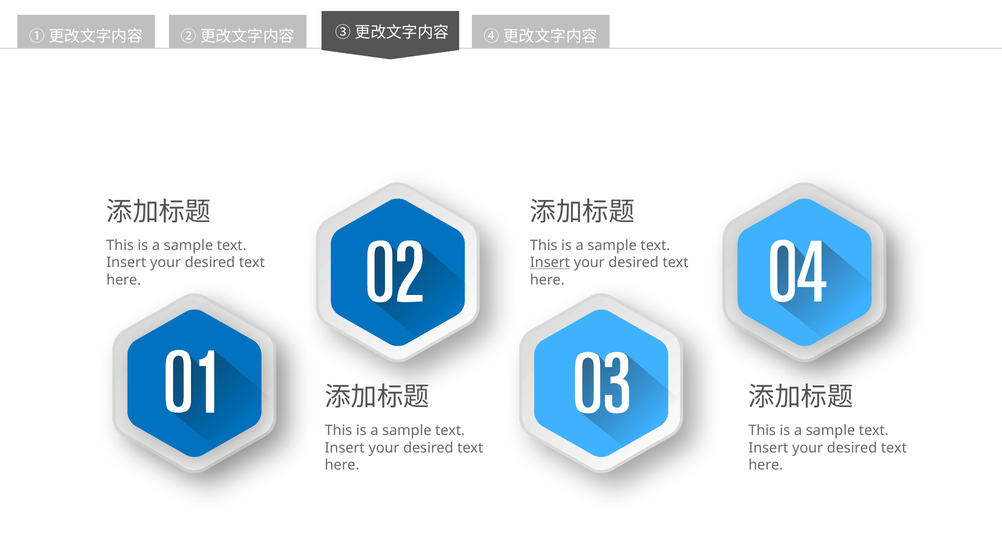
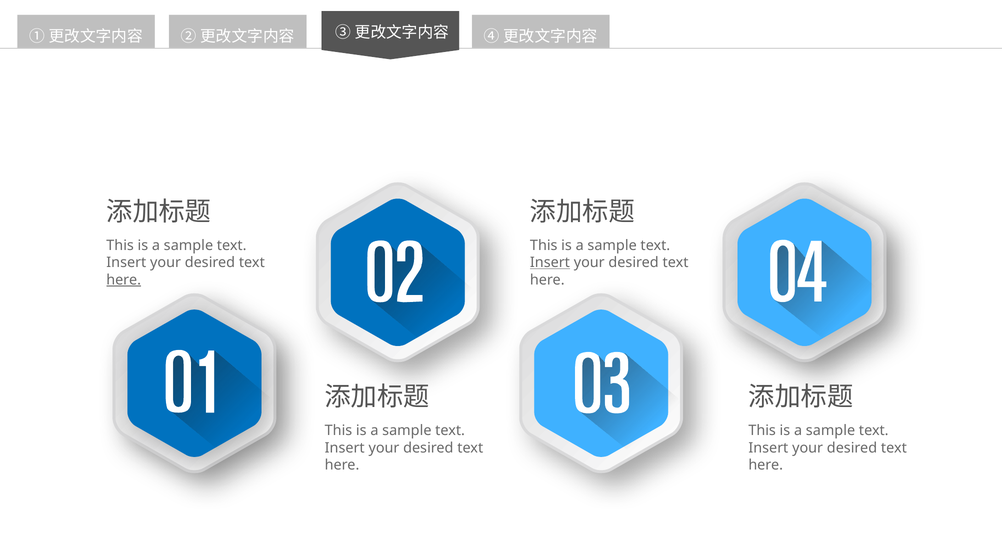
here at (124, 280) underline: none -> present
